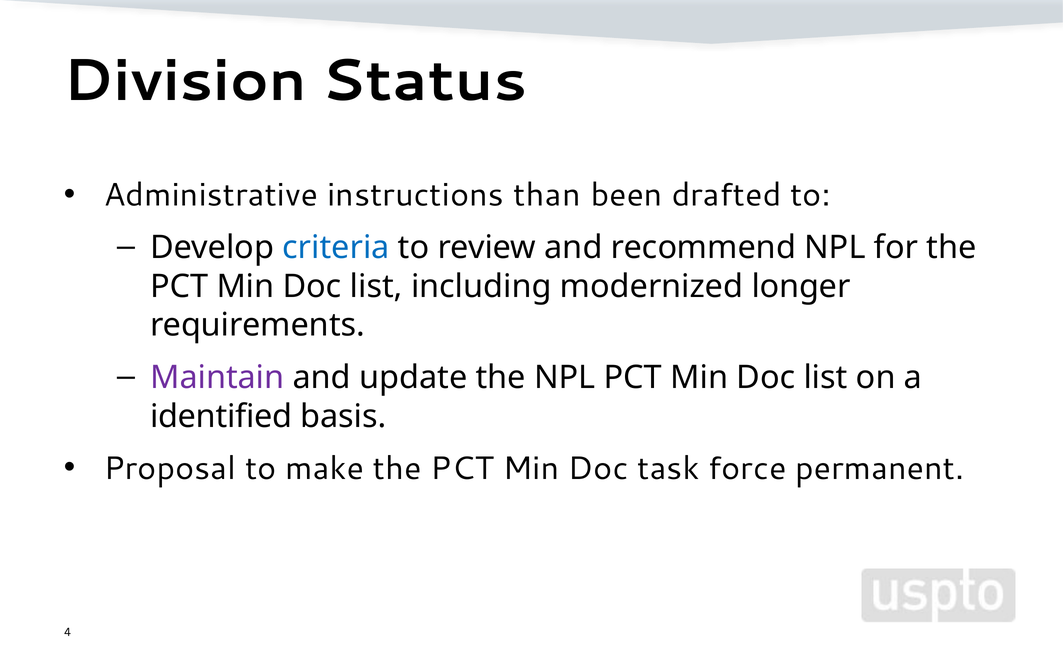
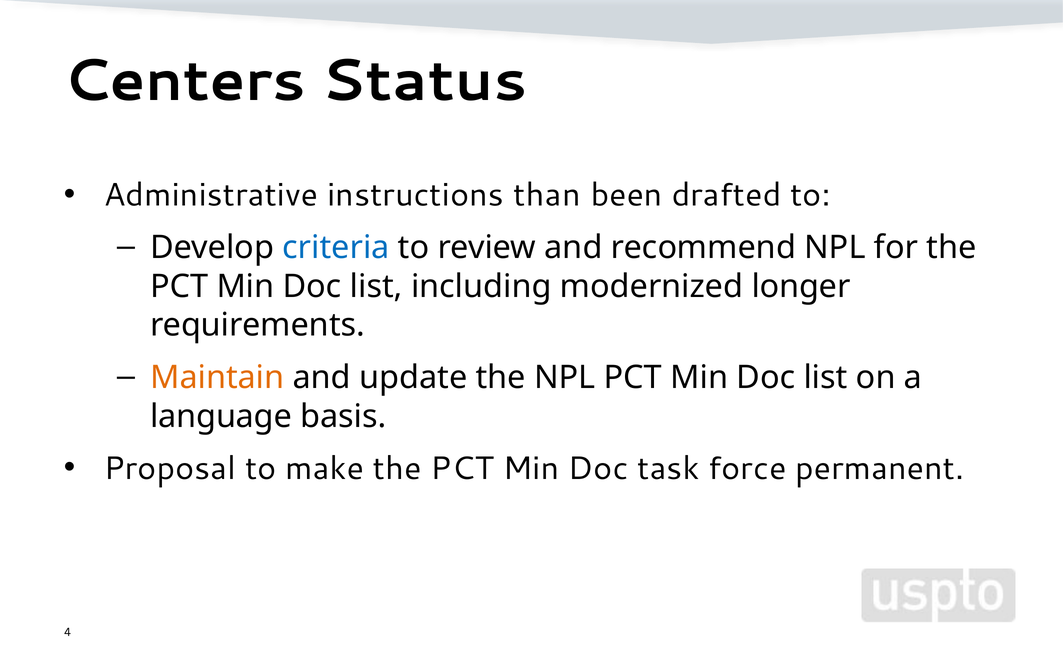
Division: Division -> Centers
Maintain colour: purple -> orange
identified: identified -> language
